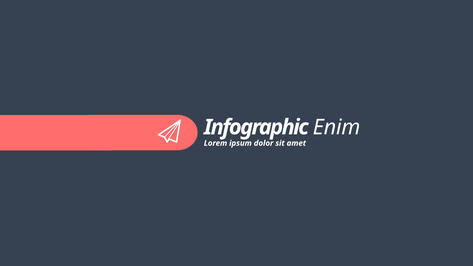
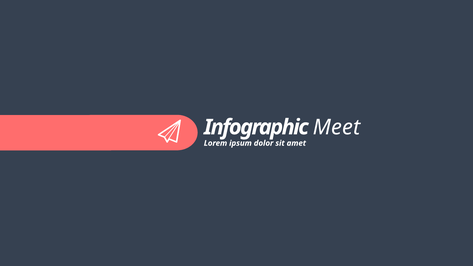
Enim: Enim -> Meet
